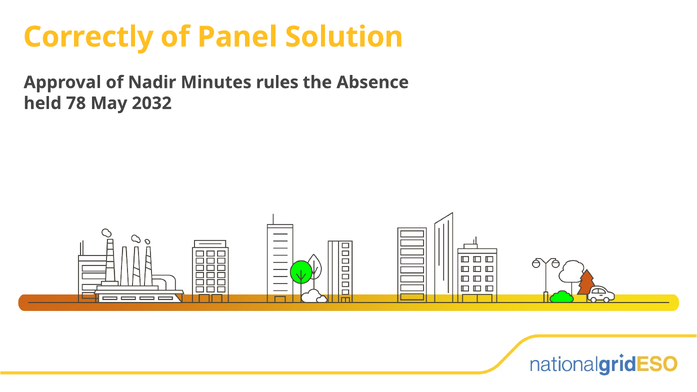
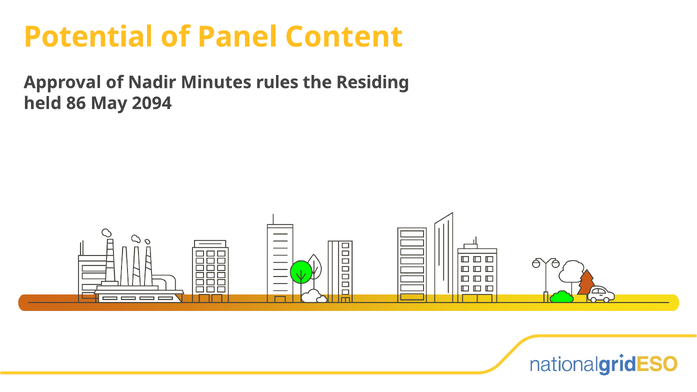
Correctly: Correctly -> Potential
Solution: Solution -> Content
Absence: Absence -> Residing
78: 78 -> 86
2032: 2032 -> 2094
